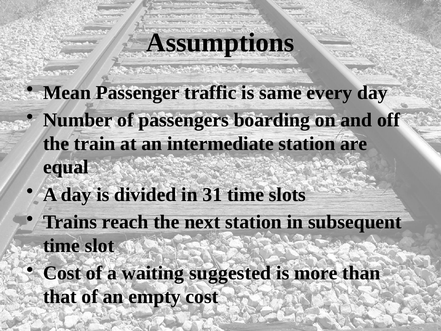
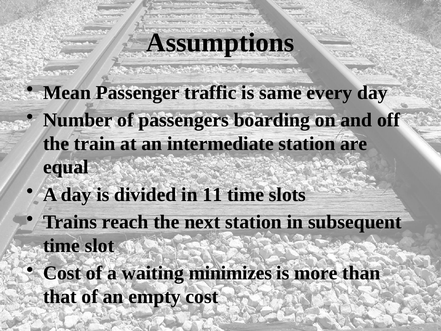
31: 31 -> 11
suggested: suggested -> minimizes
